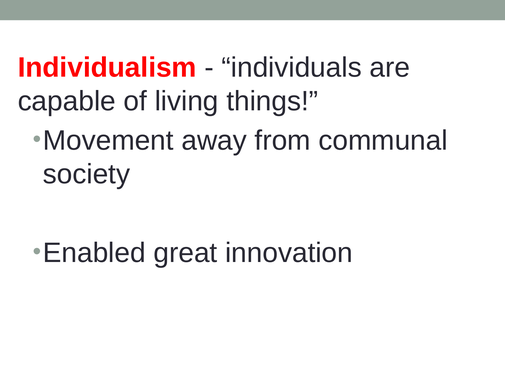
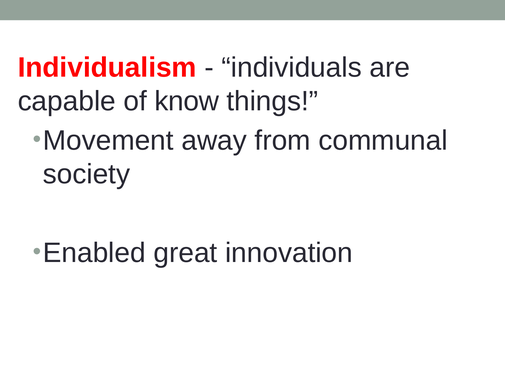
living: living -> know
